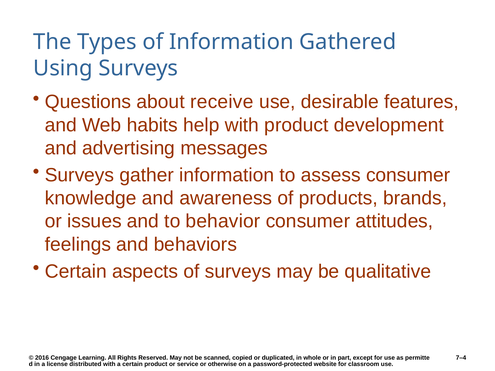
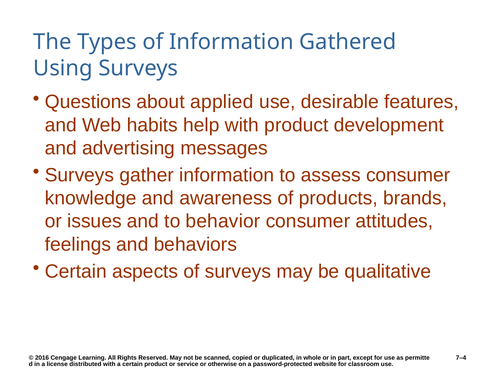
receive: receive -> applied
